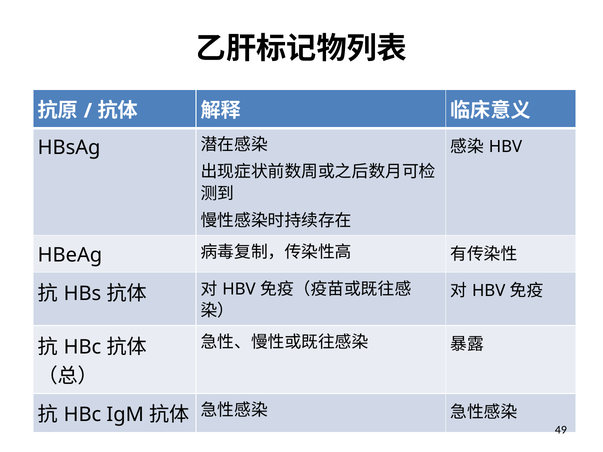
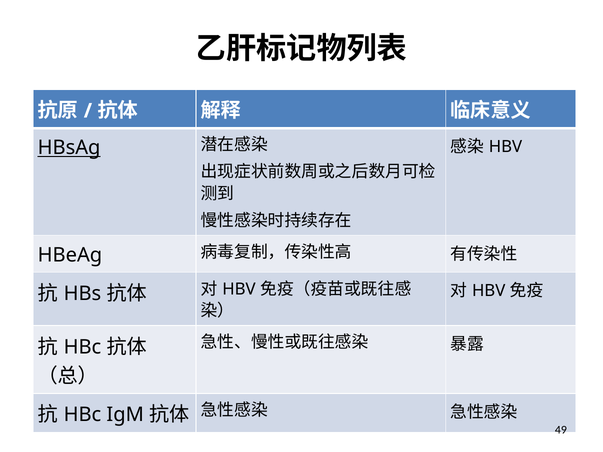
HBsAg underline: none -> present
